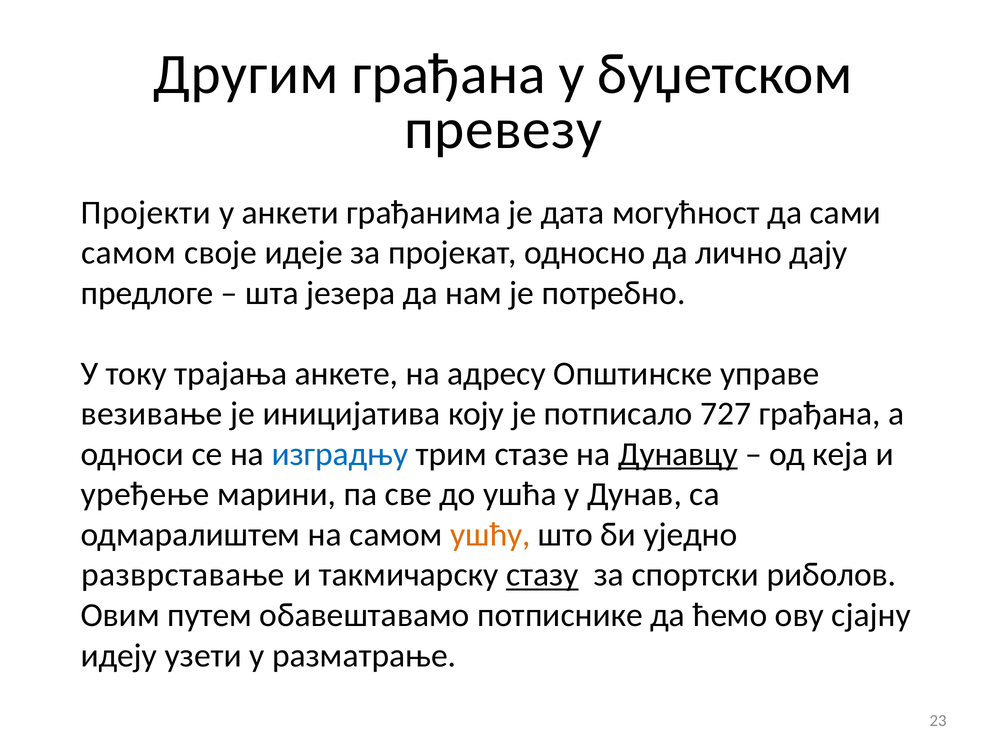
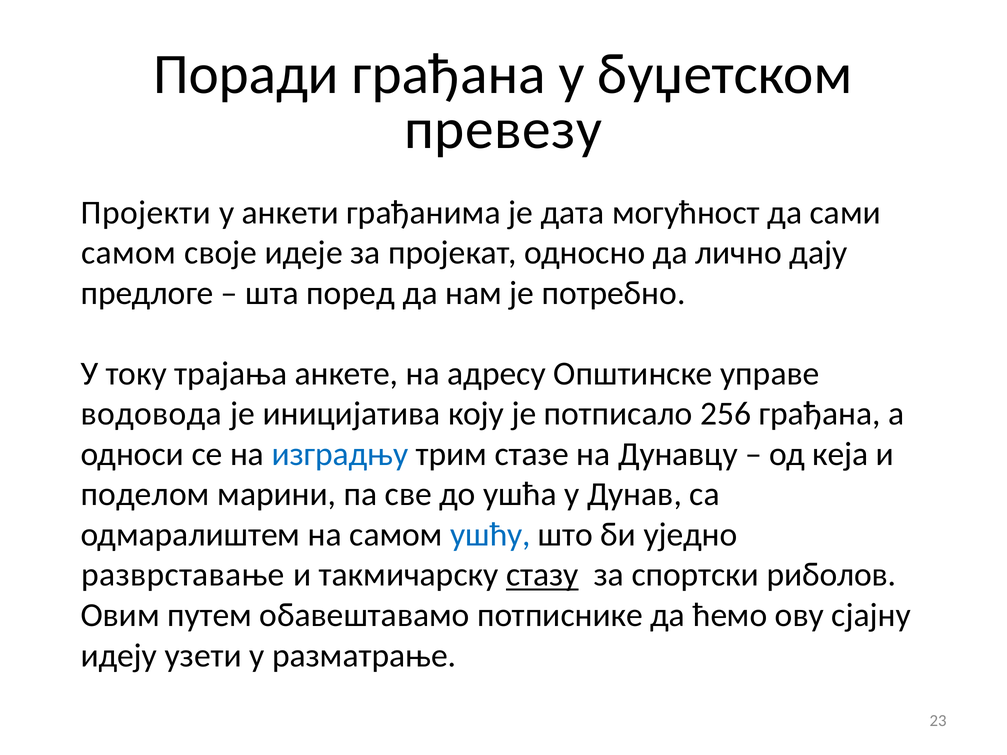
Другим: Другим -> Поради
језера: језера -> поред
везивање: везивање -> водовода
727: 727 -> 256
Дунавцу underline: present -> none
уређење: уређење -> поделом
ушћу colour: orange -> blue
